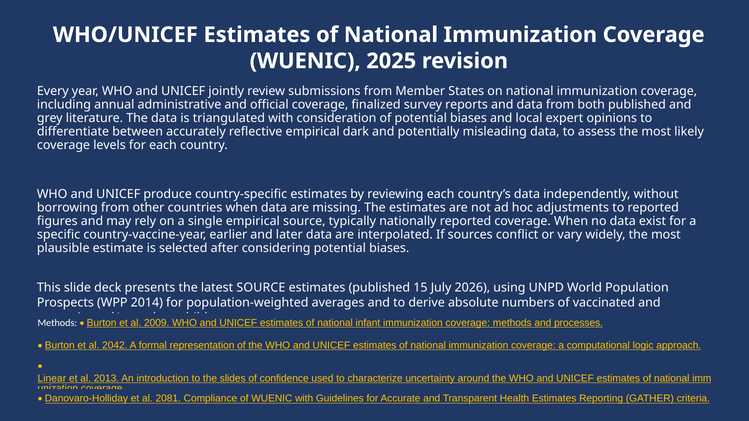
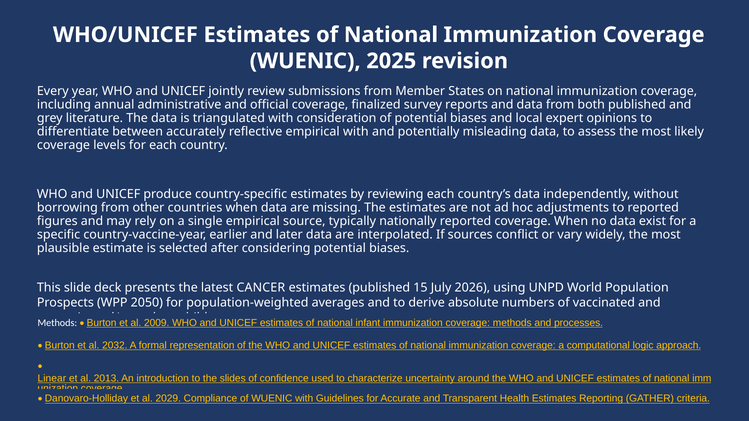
empirical dark: dark -> with
latest SOURCE: SOURCE -> CANCER
2014: 2014 -> 2050
2042: 2042 -> 2032
2081: 2081 -> 2029
